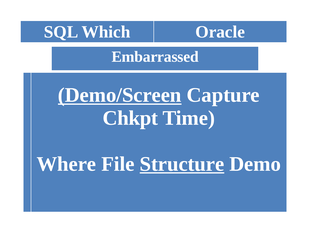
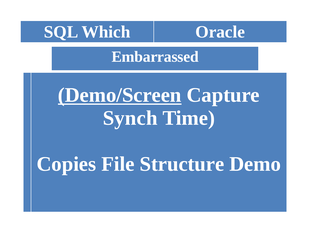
Chkpt: Chkpt -> Synch
Where: Where -> Copies
Structure underline: present -> none
